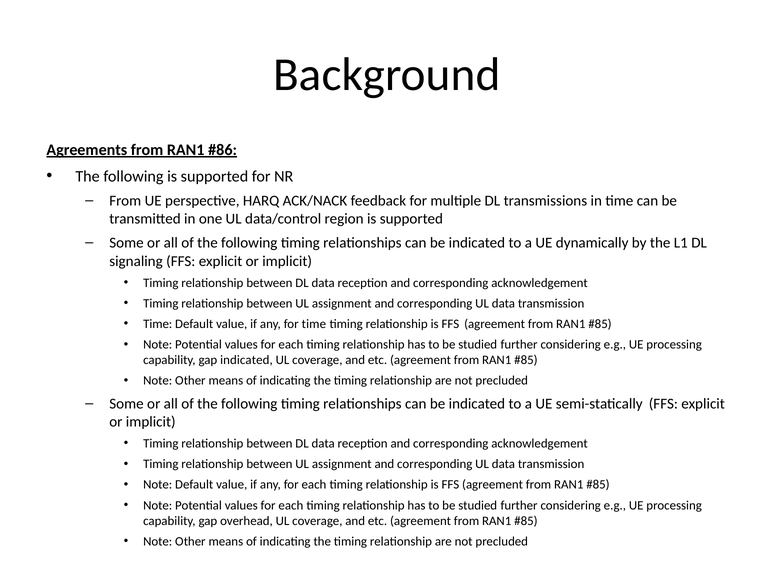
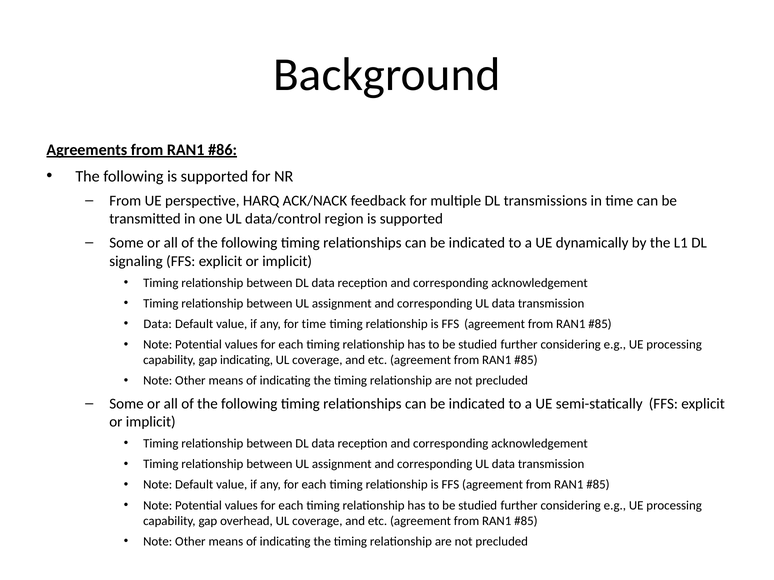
Time at (158, 324): Time -> Data
gap indicated: indicated -> indicating
